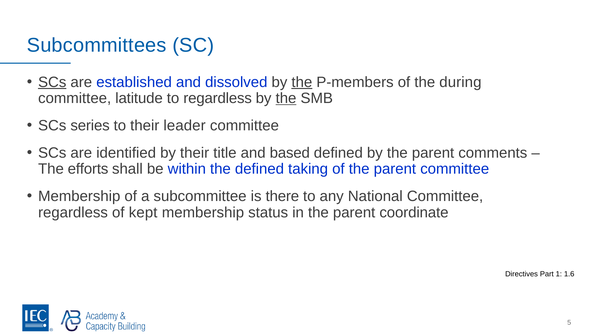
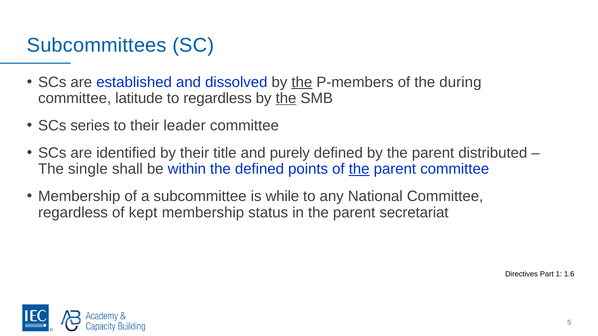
SCs at (52, 82) underline: present -> none
based: based -> purely
comments: comments -> distributed
efforts: efforts -> single
taking: taking -> points
the at (359, 169) underline: none -> present
there: there -> while
coordinate: coordinate -> secretariat
